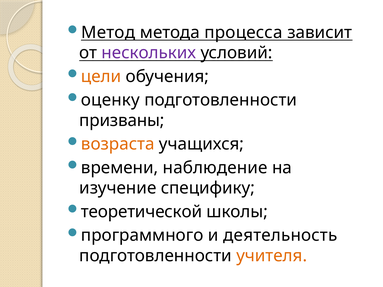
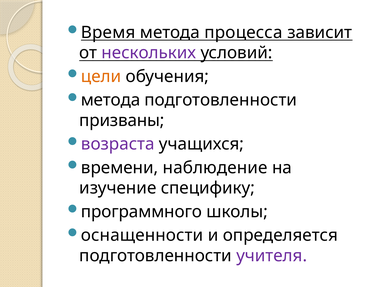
Метод: Метод -> Время
оценку at (110, 100): оценку -> метода
возраста colour: orange -> purple
теоретической: теоретической -> программного
программного: программного -> оснащенности
деятельность: деятельность -> определяется
учителя colour: orange -> purple
